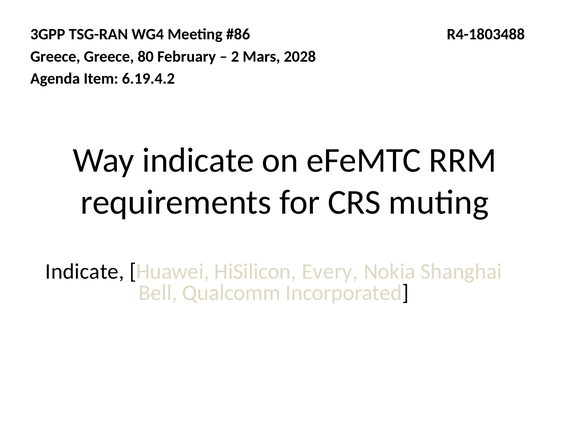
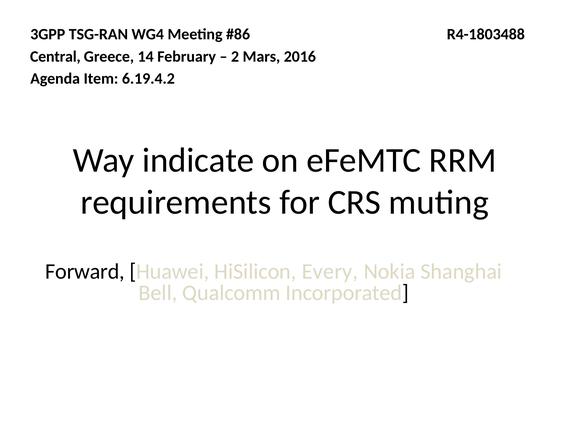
Greece at (55, 56): Greece -> Central
80: 80 -> 14
2028: 2028 -> 2016
Indicate at (85, 271): Indicate -> Forward
